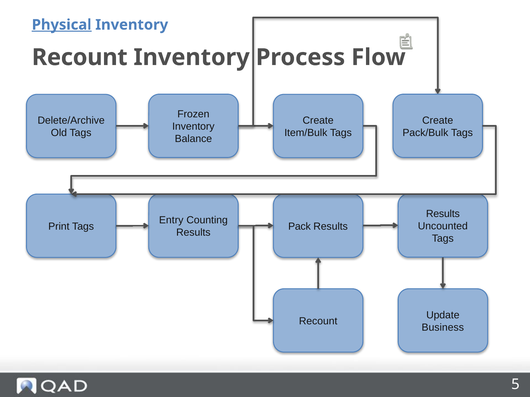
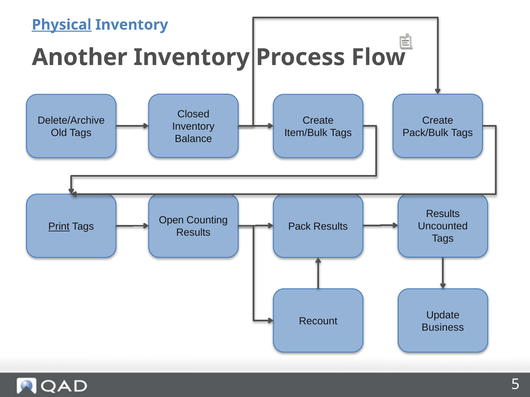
Recount at (80, 57): Recount -> Another
Frozen: Frozen -> Closed
Entry: Entry -> Open
Print underline: none -> present
